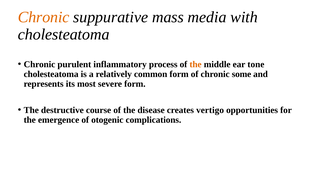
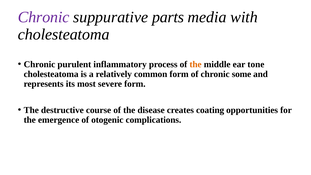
Chronic at (44, 17) colour: orange -> purple
mass: mass -> parts
vertigo: vertigo -> coating
